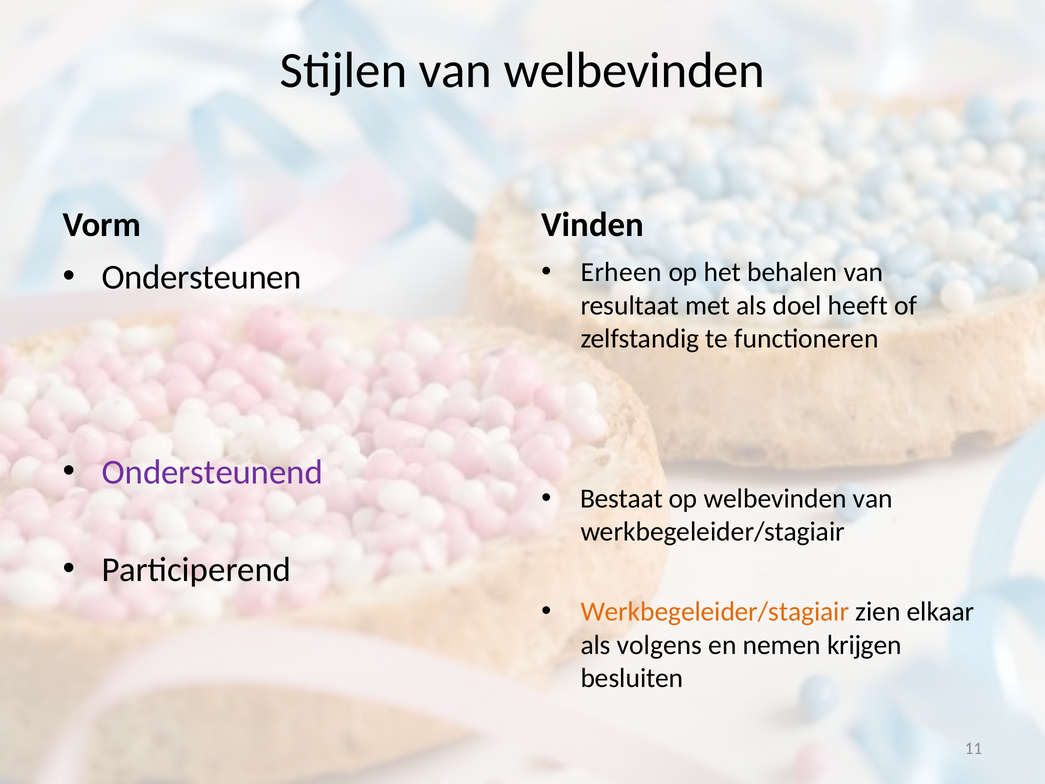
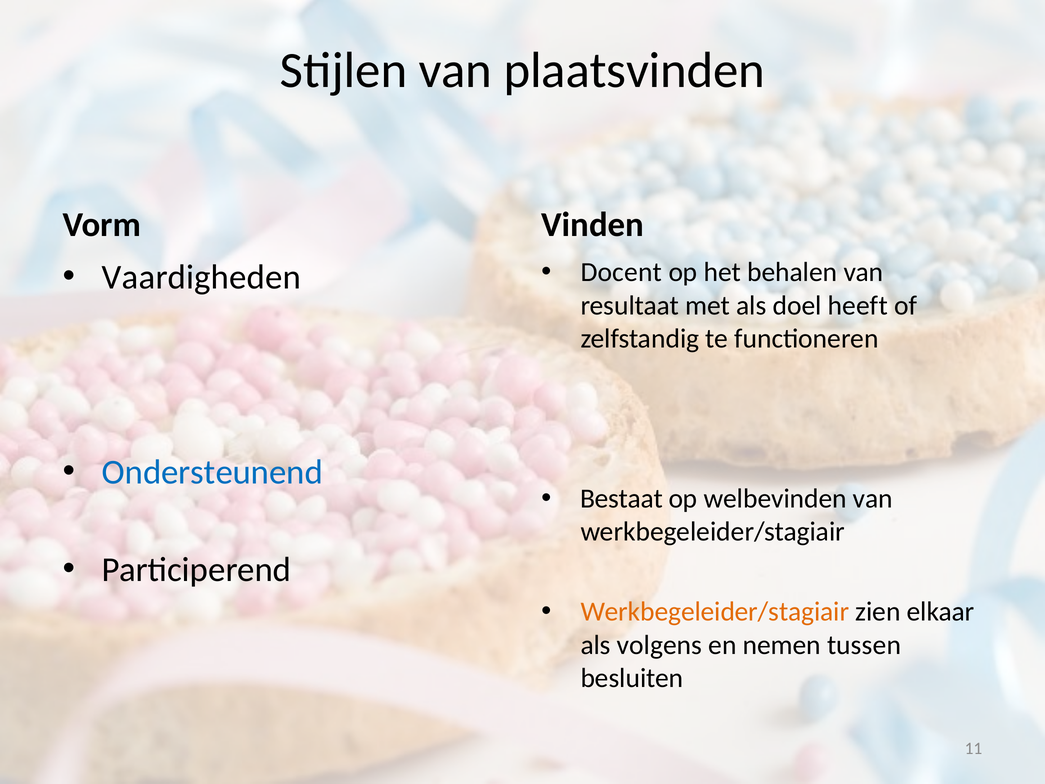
van welbevinden: welbevinden -> plaatsvinden
Erheen: Erheen -> Docent
Ondersteunen: Ondersteunen -> Vaardigheden
Ondersteunend colour: purple -> blue
krijgen: krijgen -> tussen
